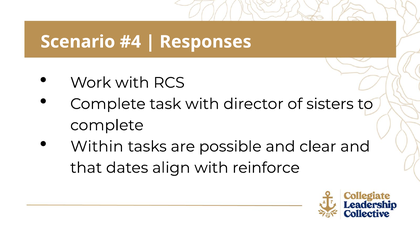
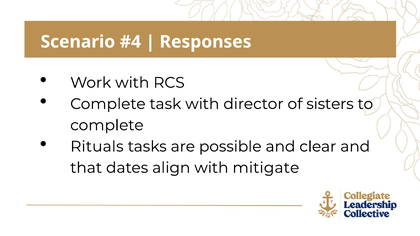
Within: Within -> Rituals
reinforce: reinforce -> mitigate
